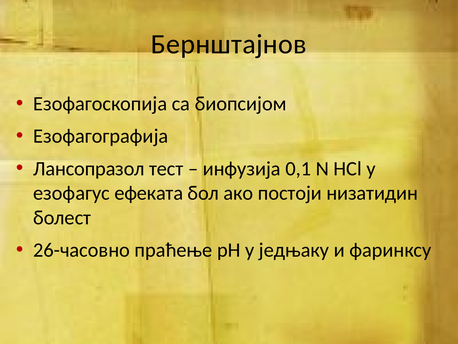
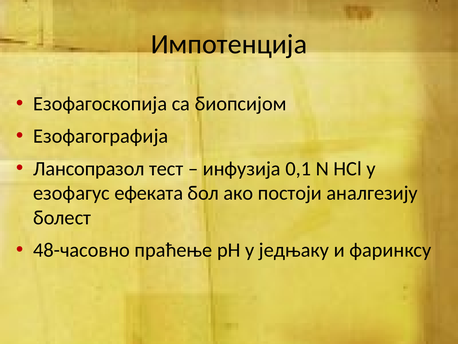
Бернштајнов: Бернштајнов -> Импотенција
низатидин: низатидин -> аналгезију
26-часовно: 26-часовно -> 48-часовно
